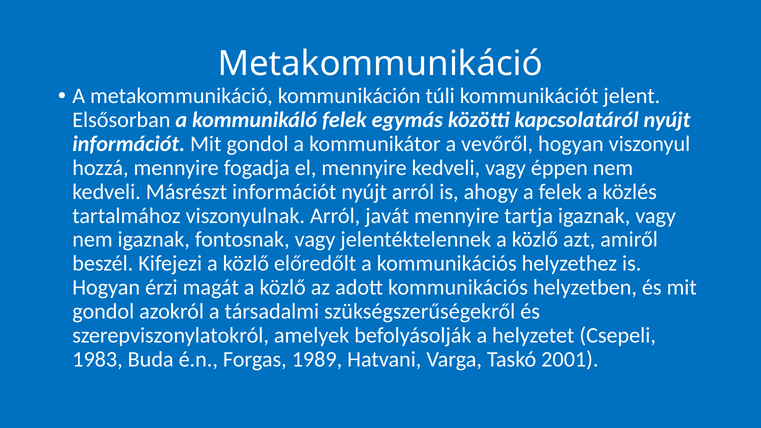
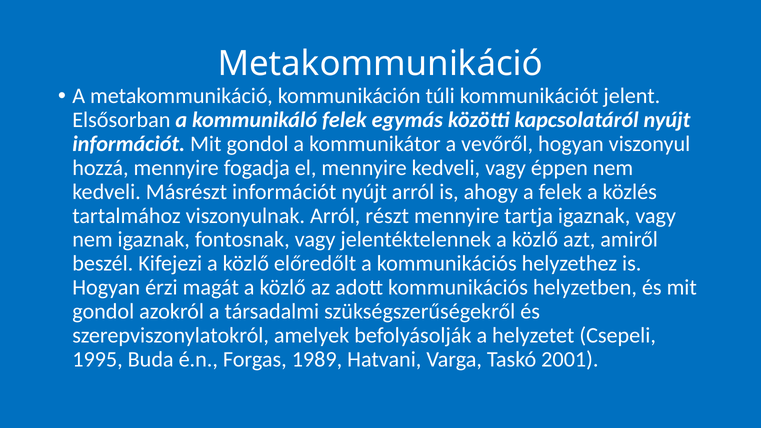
javát: javát -> részt
1983: 1983 -> 1995
